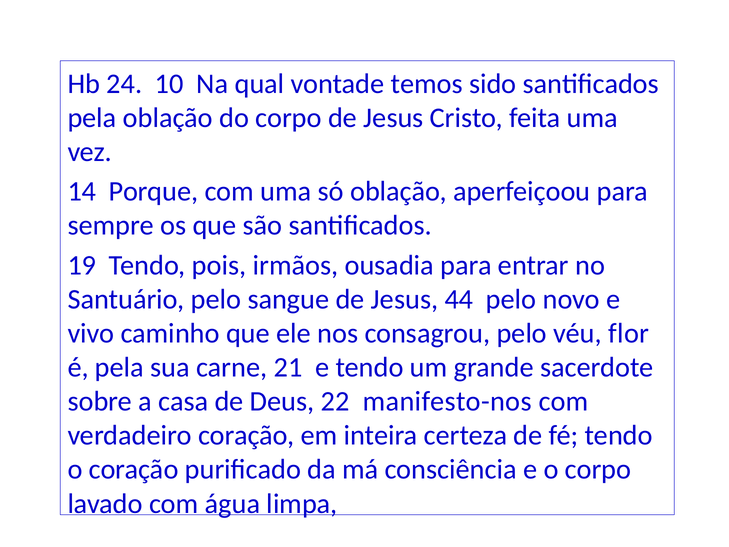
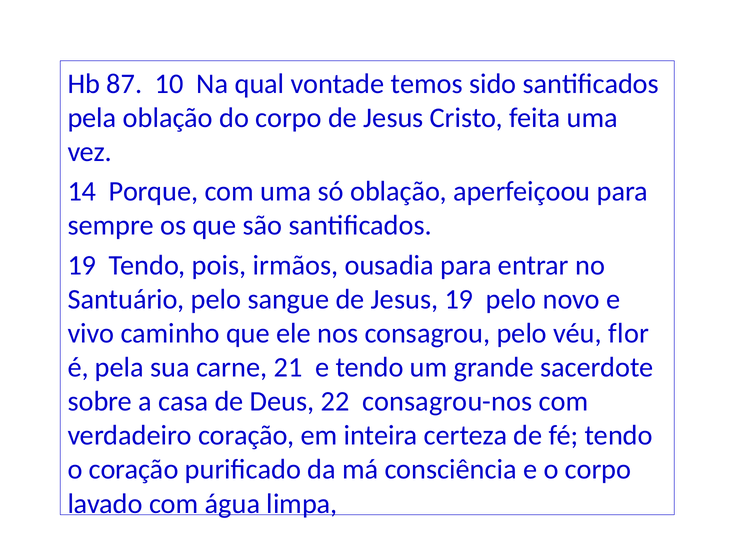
24: 24 -> 87
Jesus 44: 44 -> 19
manifesto-nos: manifesto-nos -> consagrou-nos
